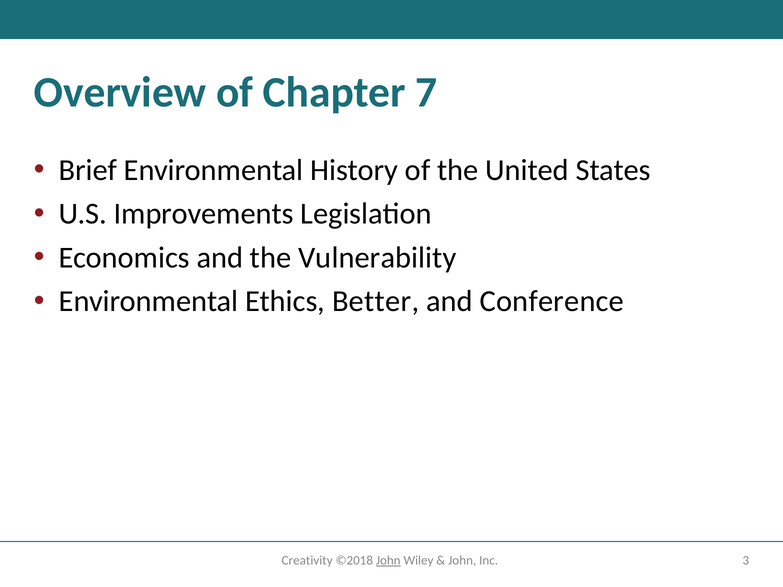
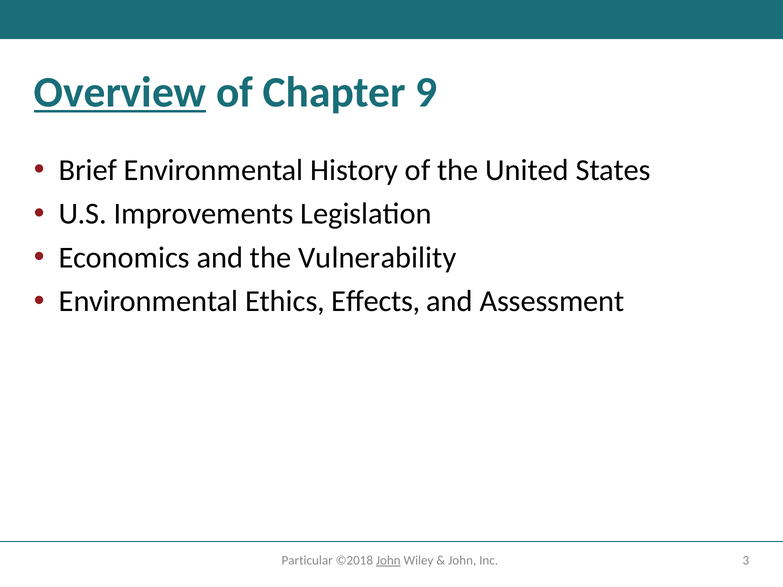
Overview underline: none -> present
7: 7 -> 9
Better: Better -> Effects
Conference: Conference -> Assessment
Creativity: Creativity -> Particular
